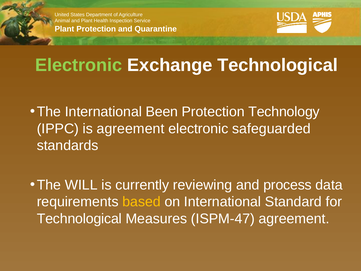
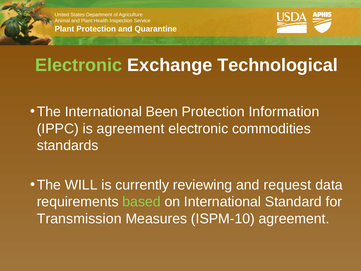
Technology: Technology -> Information
safeguarded: safeguarded -> commodities
process: process -> request
based colour: yellow -> light green
Technological at (79, 218): Technological -> Transmission
ISPM-47: ISPM-47 -> ISPM-10
